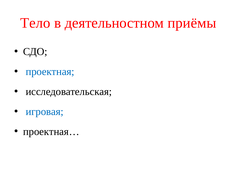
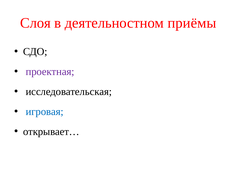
Тело: Тело -> Слоя
проектная colour: blue -> purple
проектная…: проектная… -> открывает…
